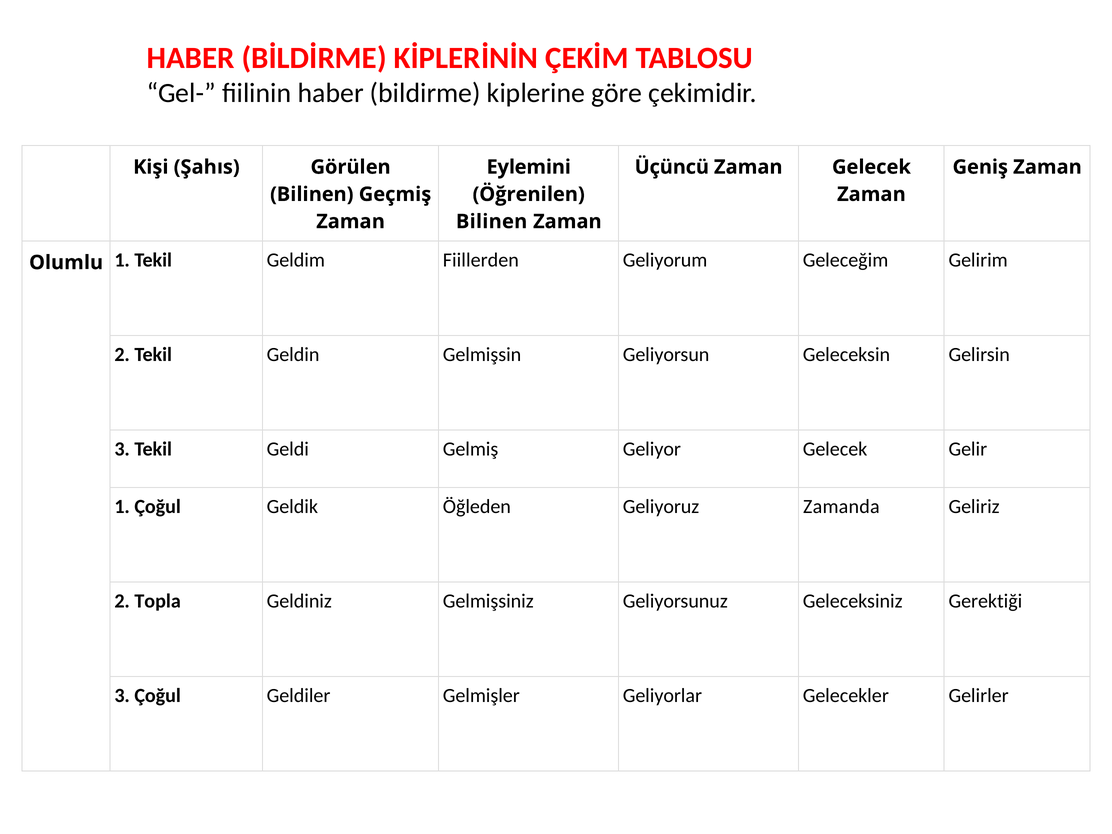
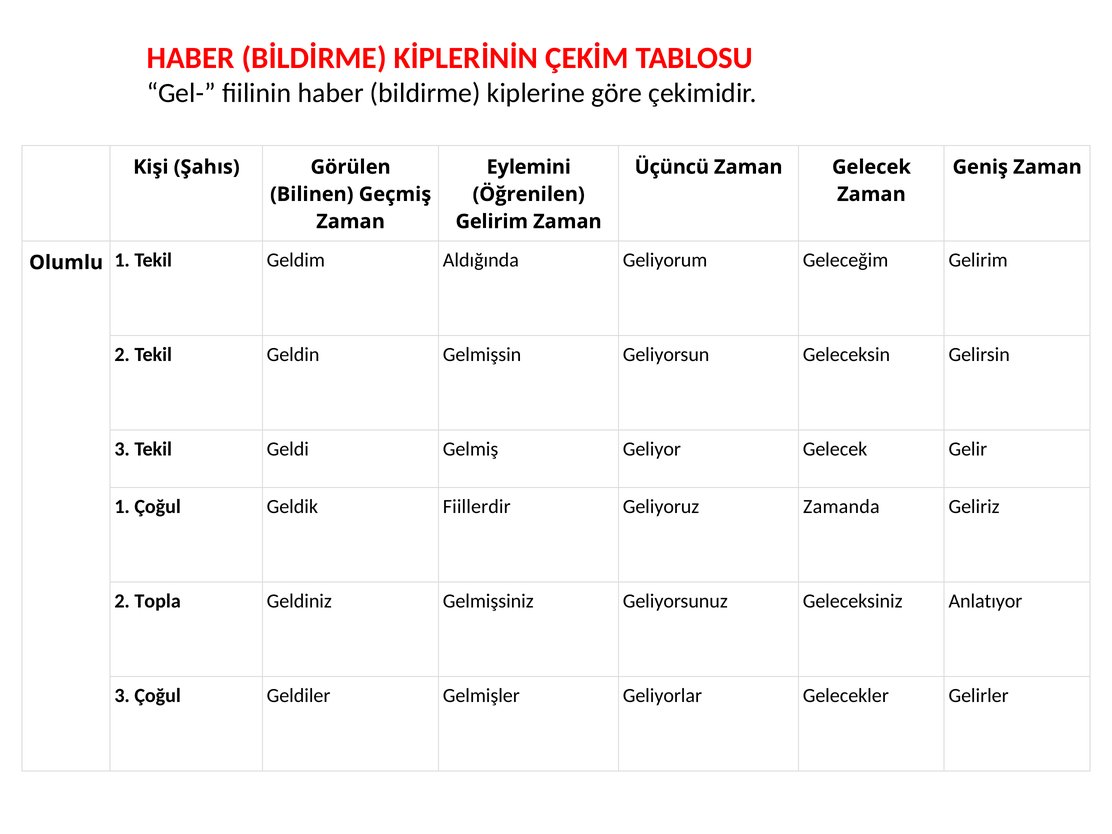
Bilinen at (492, 222): Bilinen -> Gelirim
Fiillerden: Fiillerden -> Aldığında
Öğleden: Öğleden -> Fiillerdir
Gerektiği: Gerektiği -> Anlatıyor
